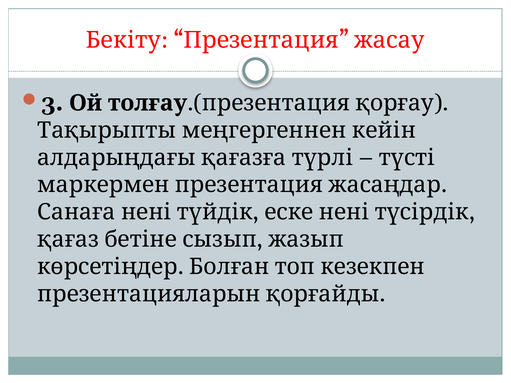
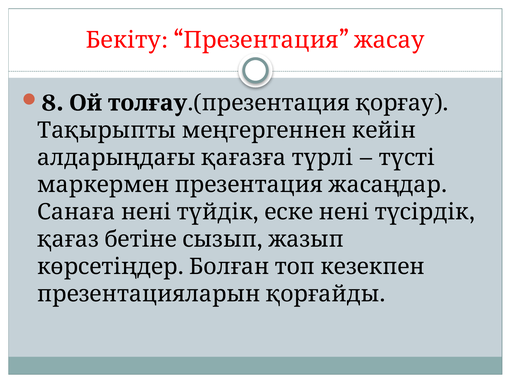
3: 3 -> 8
